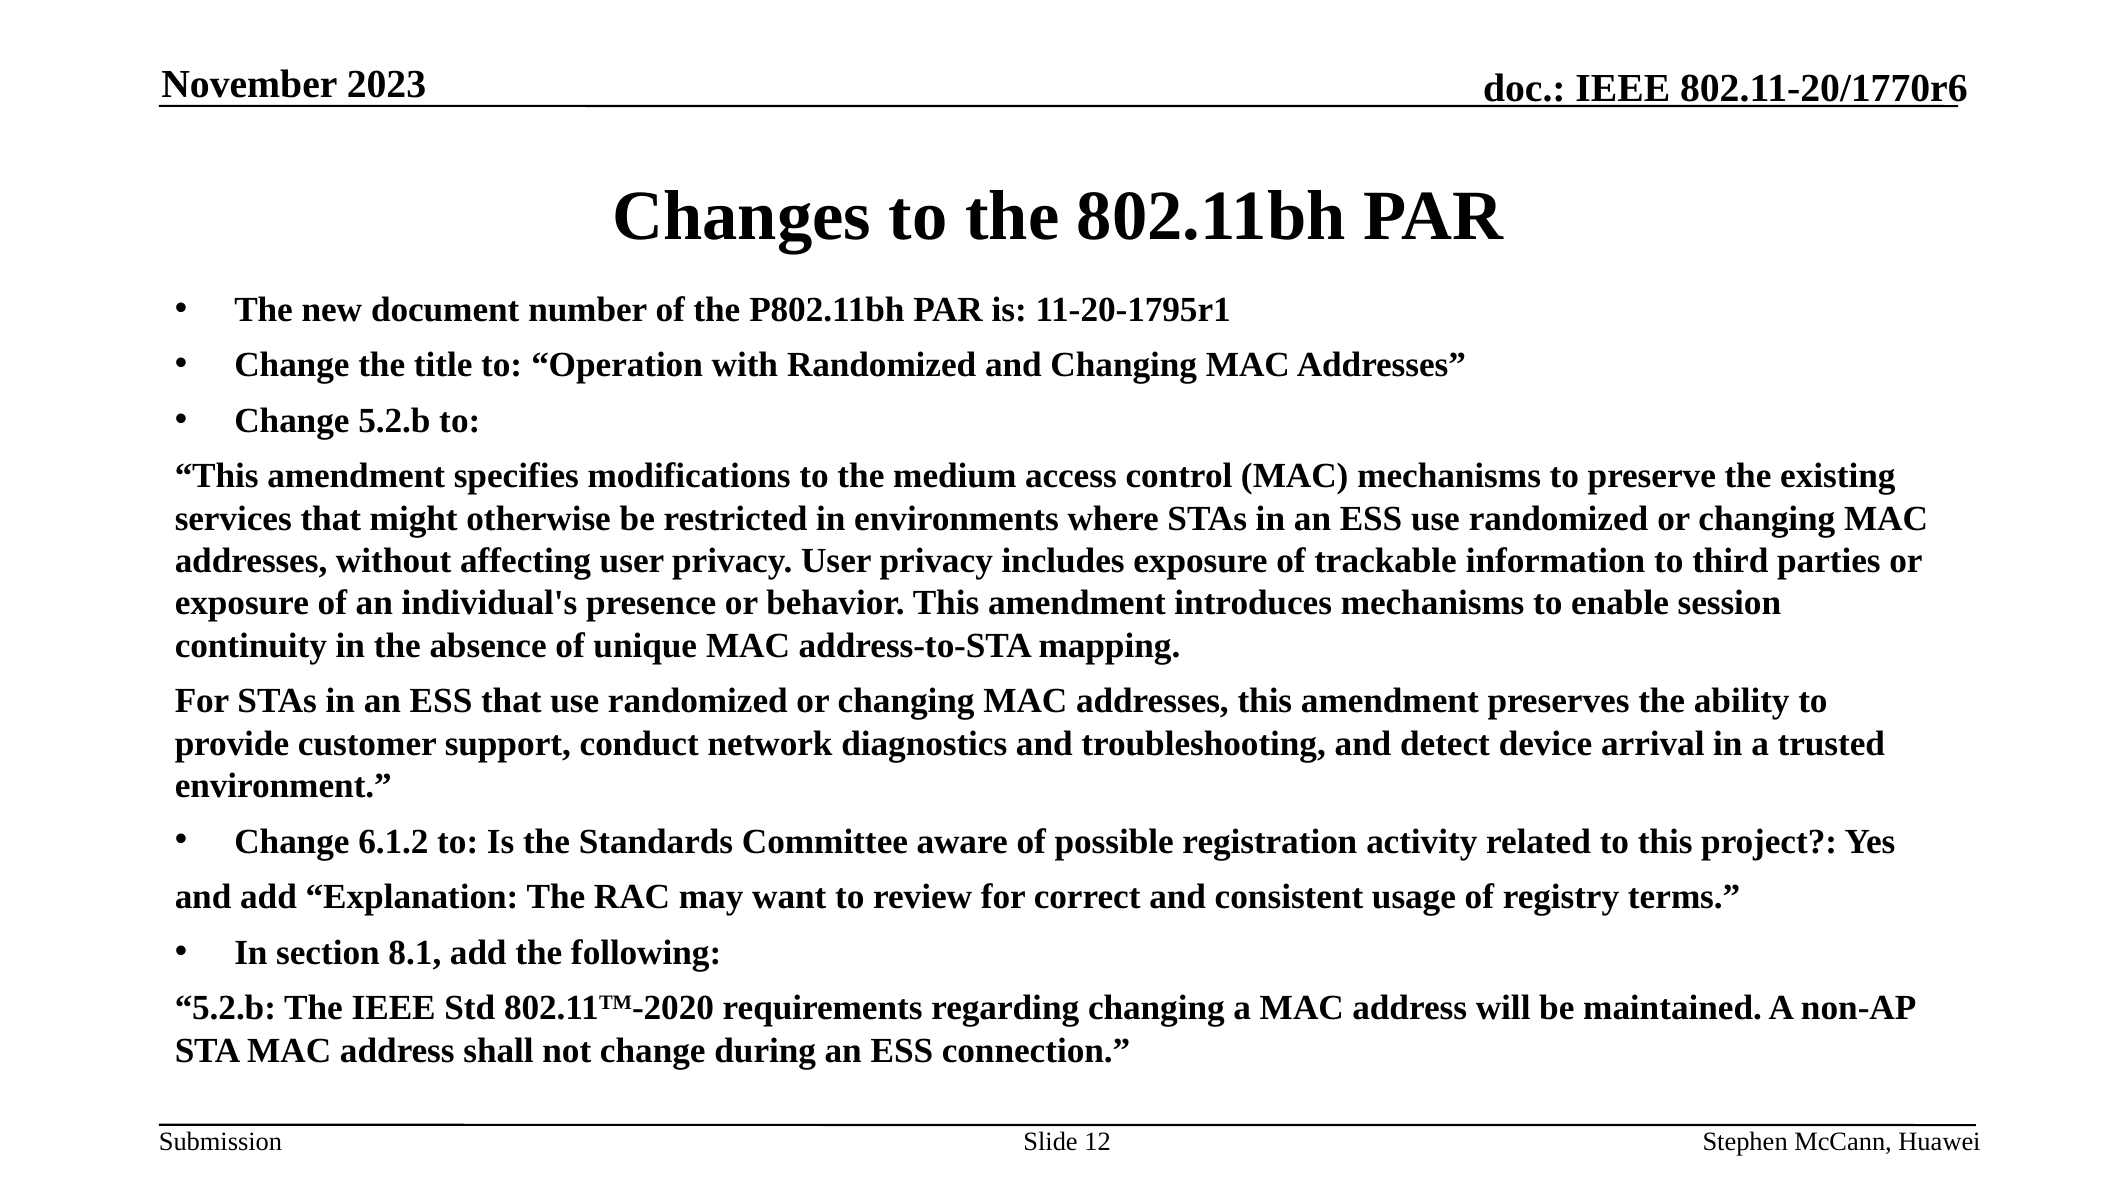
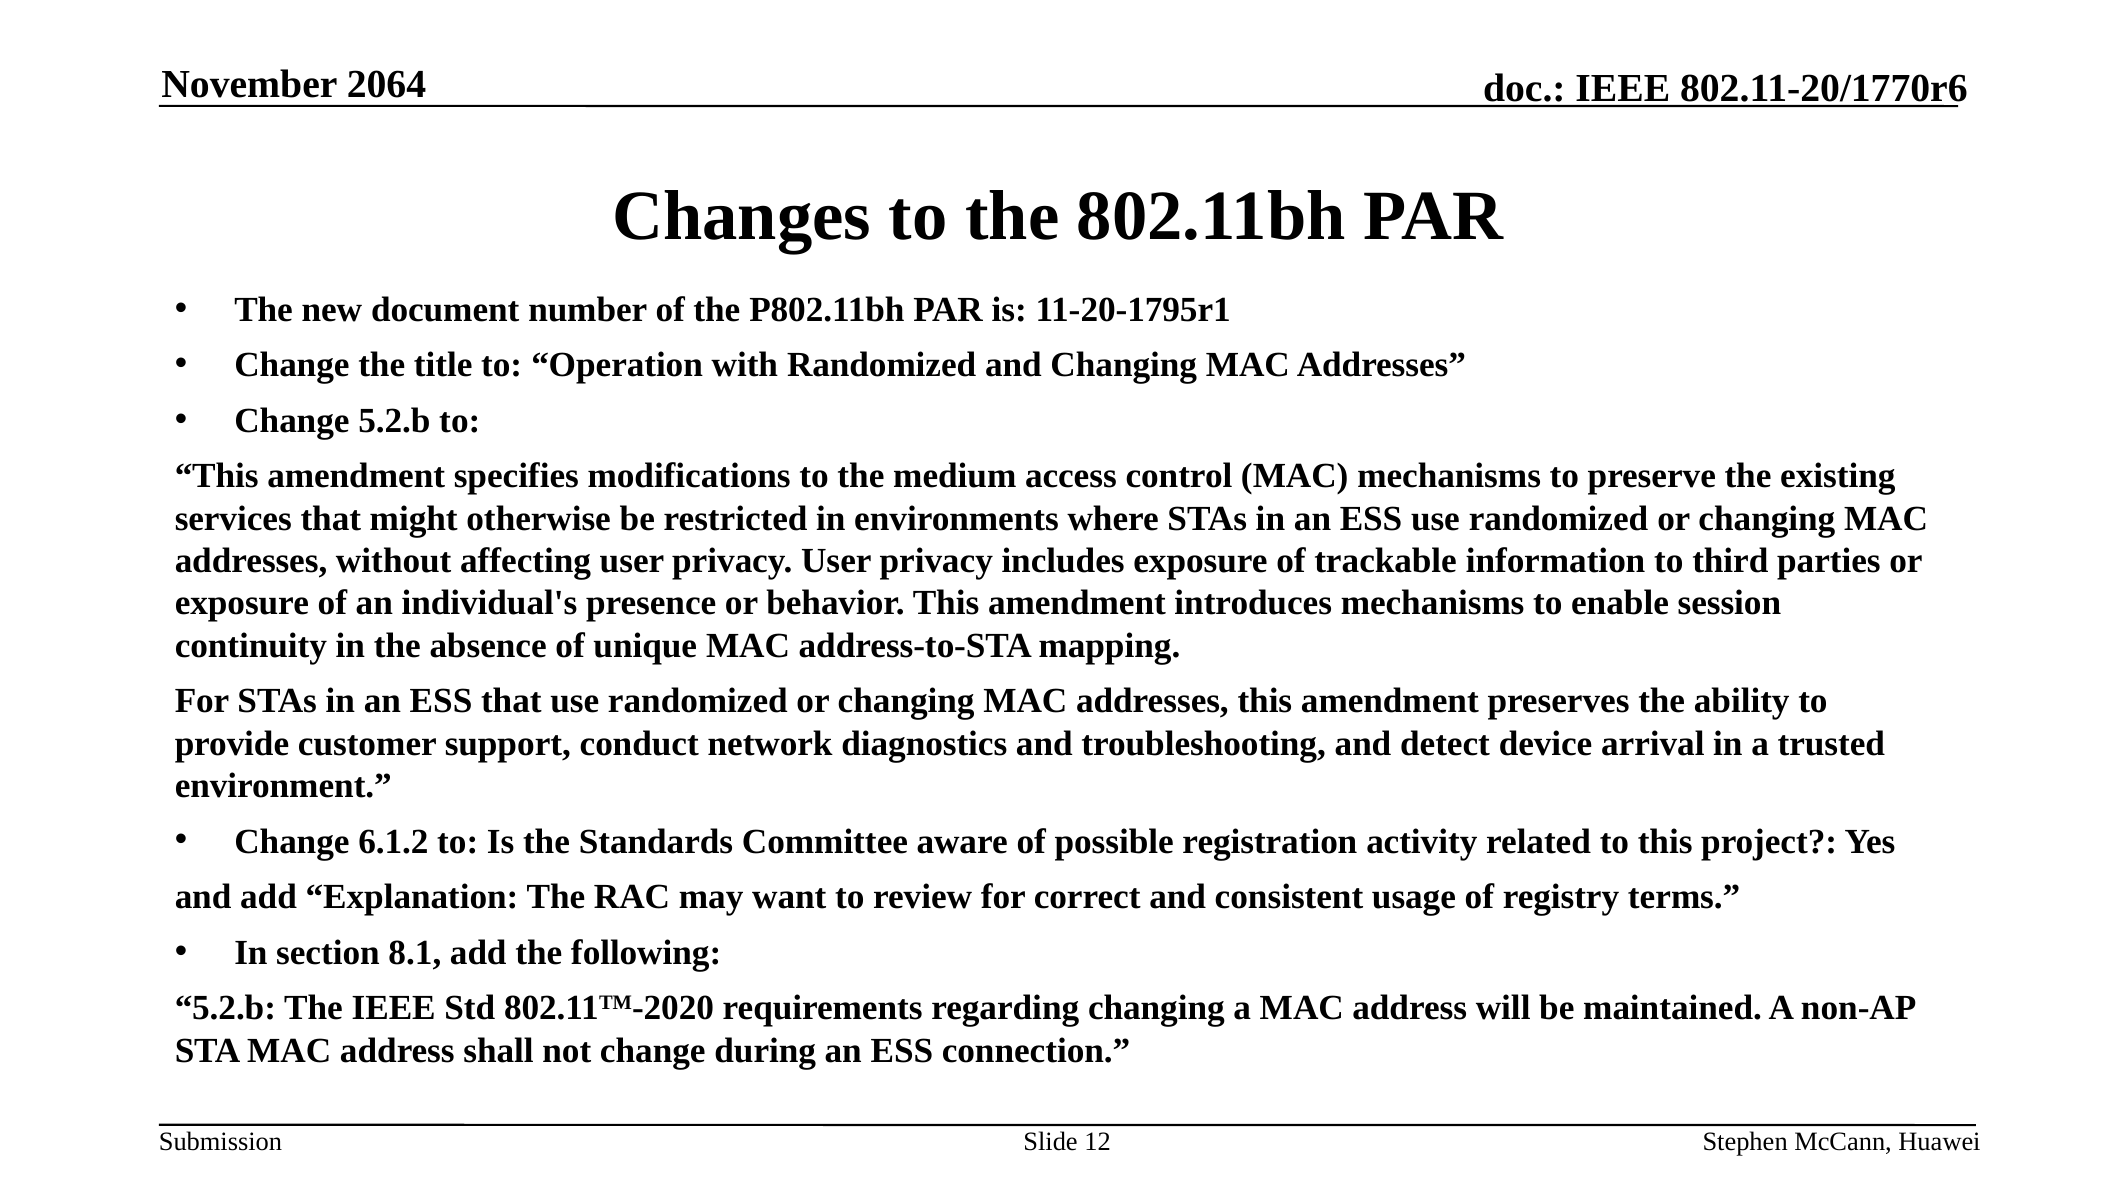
2023: 2023 -> 2064
